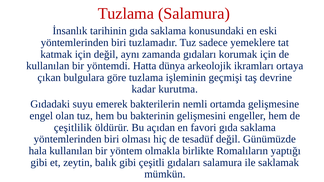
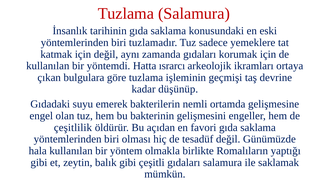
dünya: dünya -> ısrarcı
kurutma: kurutma -> düşünüp
